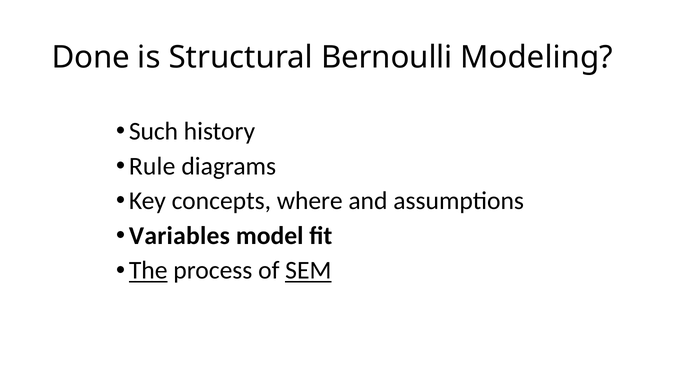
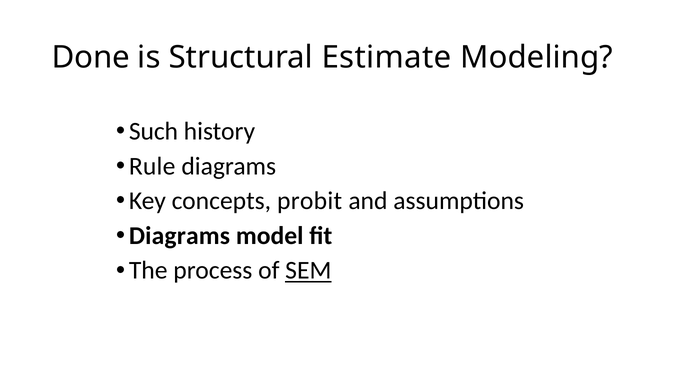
Bernoulli: Bernoulli -> Estimate
where: where -> probit
Variables at (179, 236): Variables -> Diagrams
The underline: present -> none
